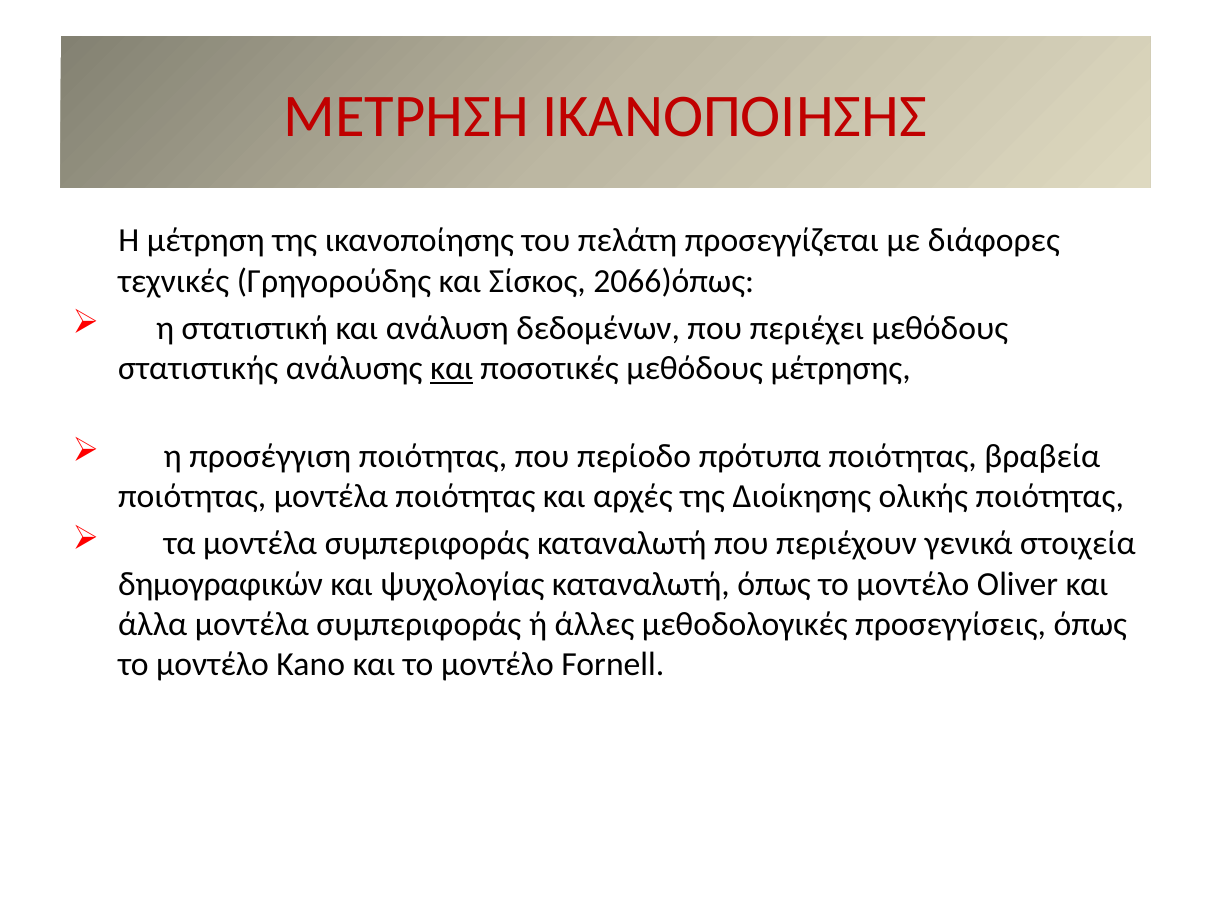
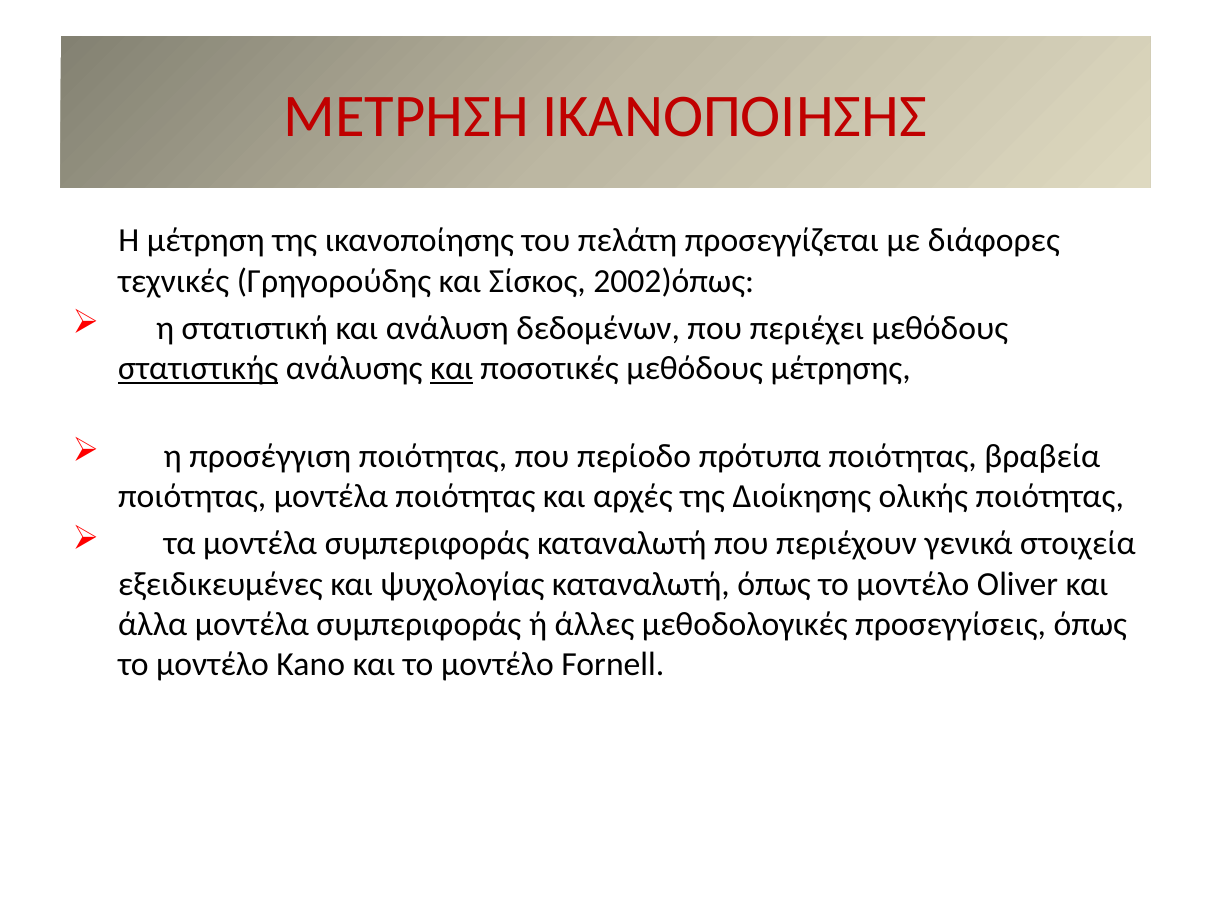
2066)όπως: 2066)όπως -> 2002)όπως
στατιστικής underline: none -> present
δημογραφικών: δημογραφικών -> εξειδικευμένες
